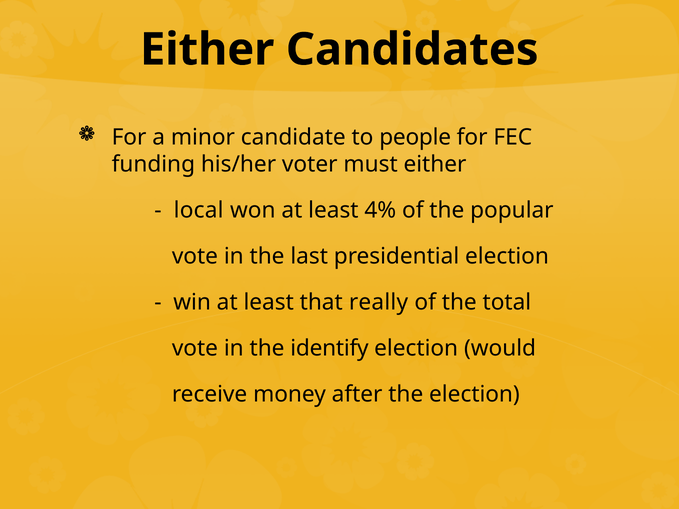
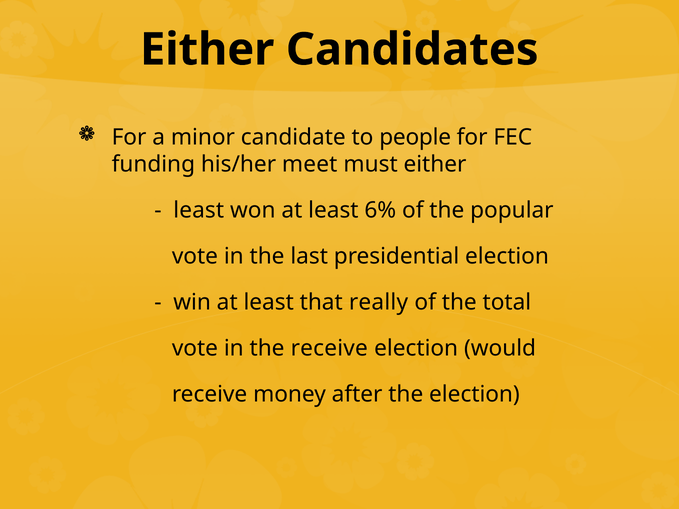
voter: voter -> meet
local at (199, 211): local -> least
4%: 4% -> 6%
the identify: identify -> receive
